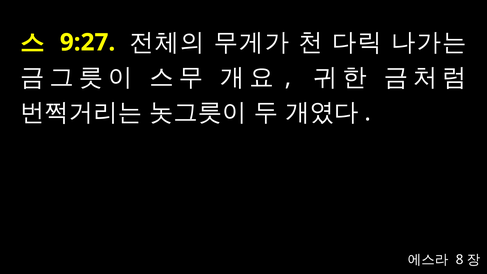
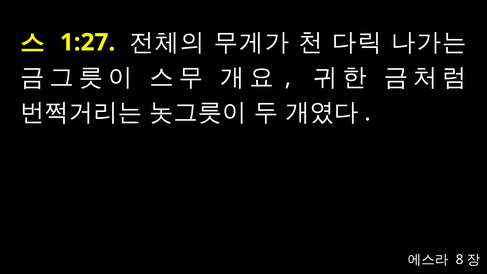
9:27: 9:27 -> 1:27
